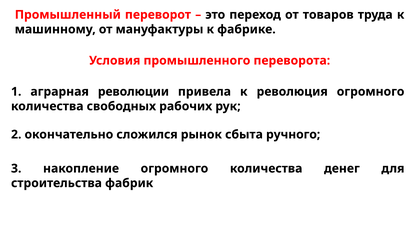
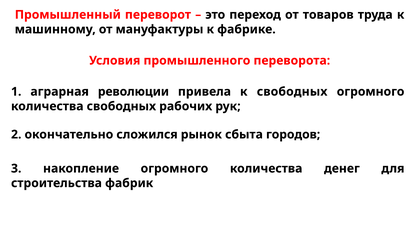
к революция: революция -> свободных
ручного: ручного -> городов
